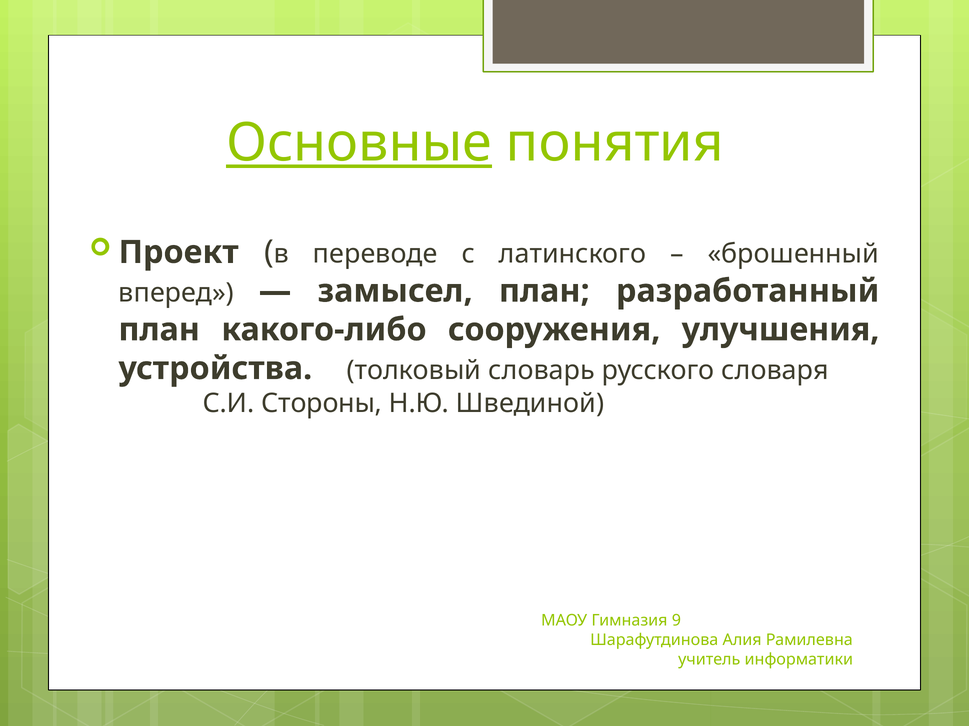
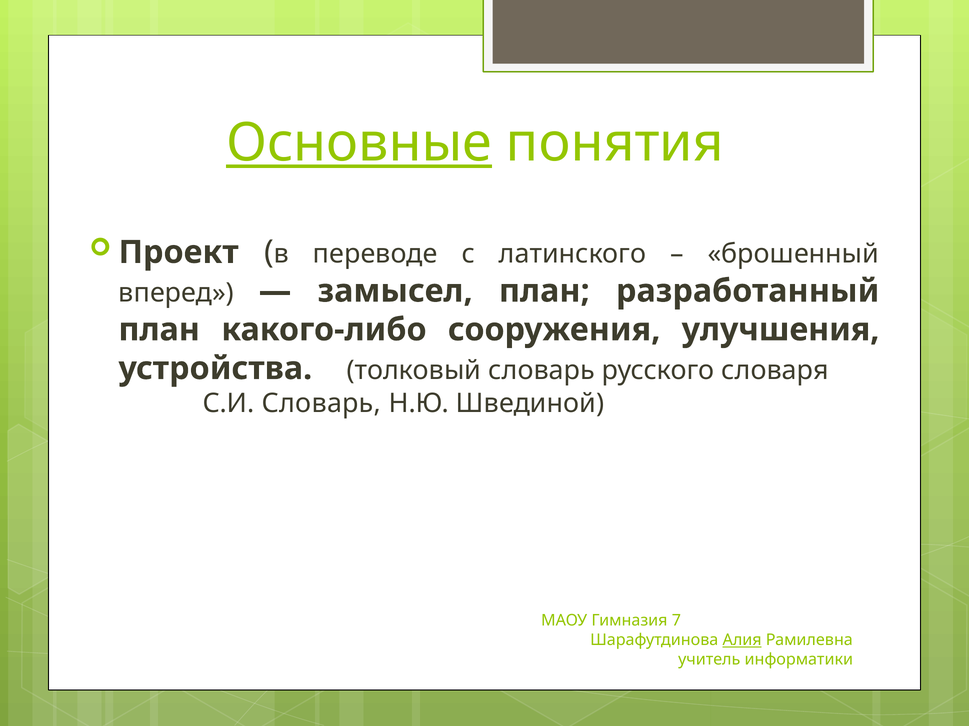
С.И Стороны: Стороны -> Словарь
9: 9 -> 7
Алия underline: none -> present
